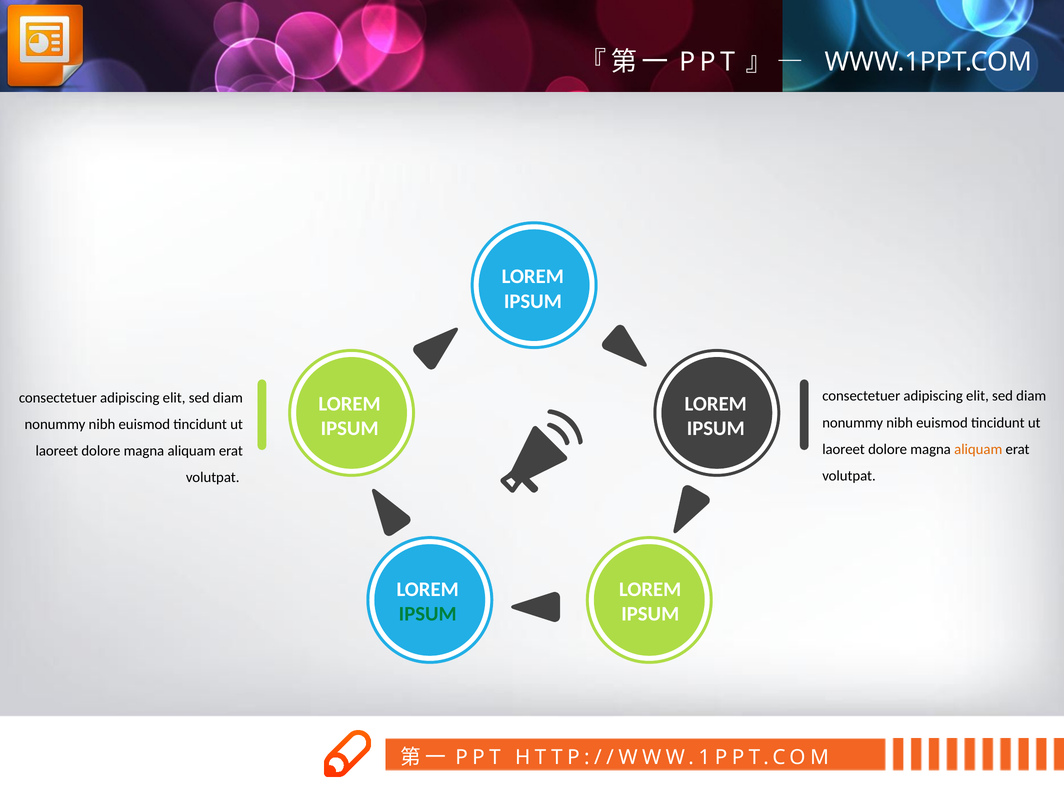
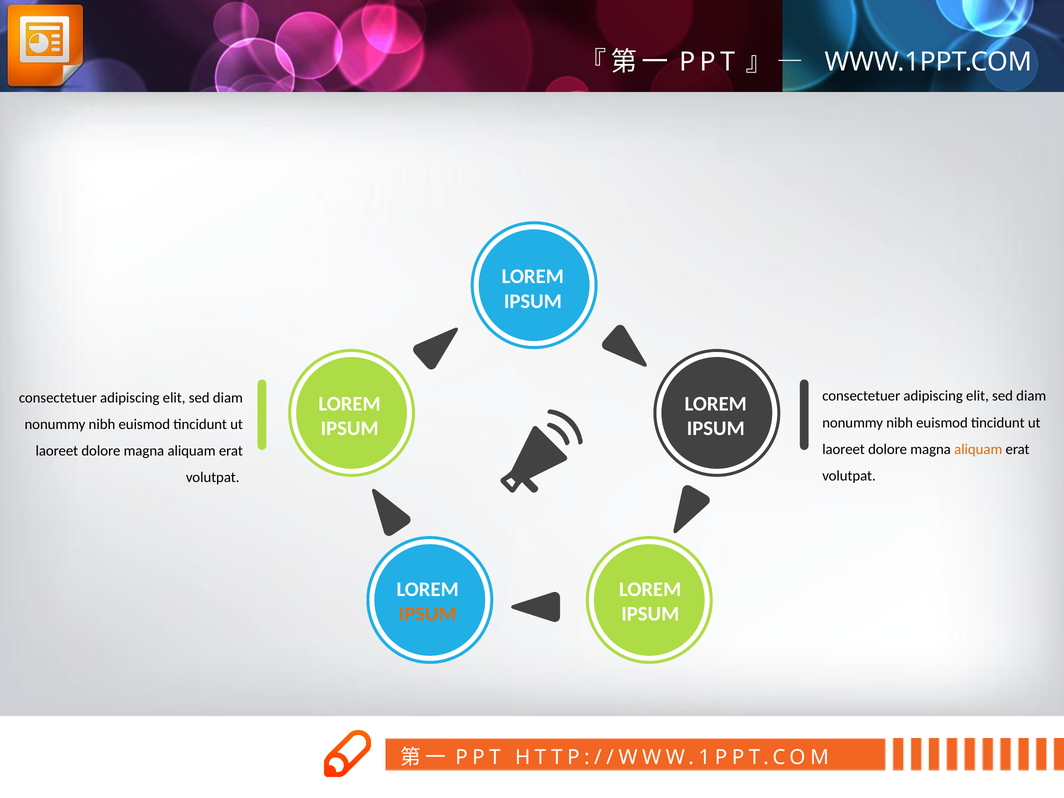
IPSUM at (428, 614) colour: green -> orange
